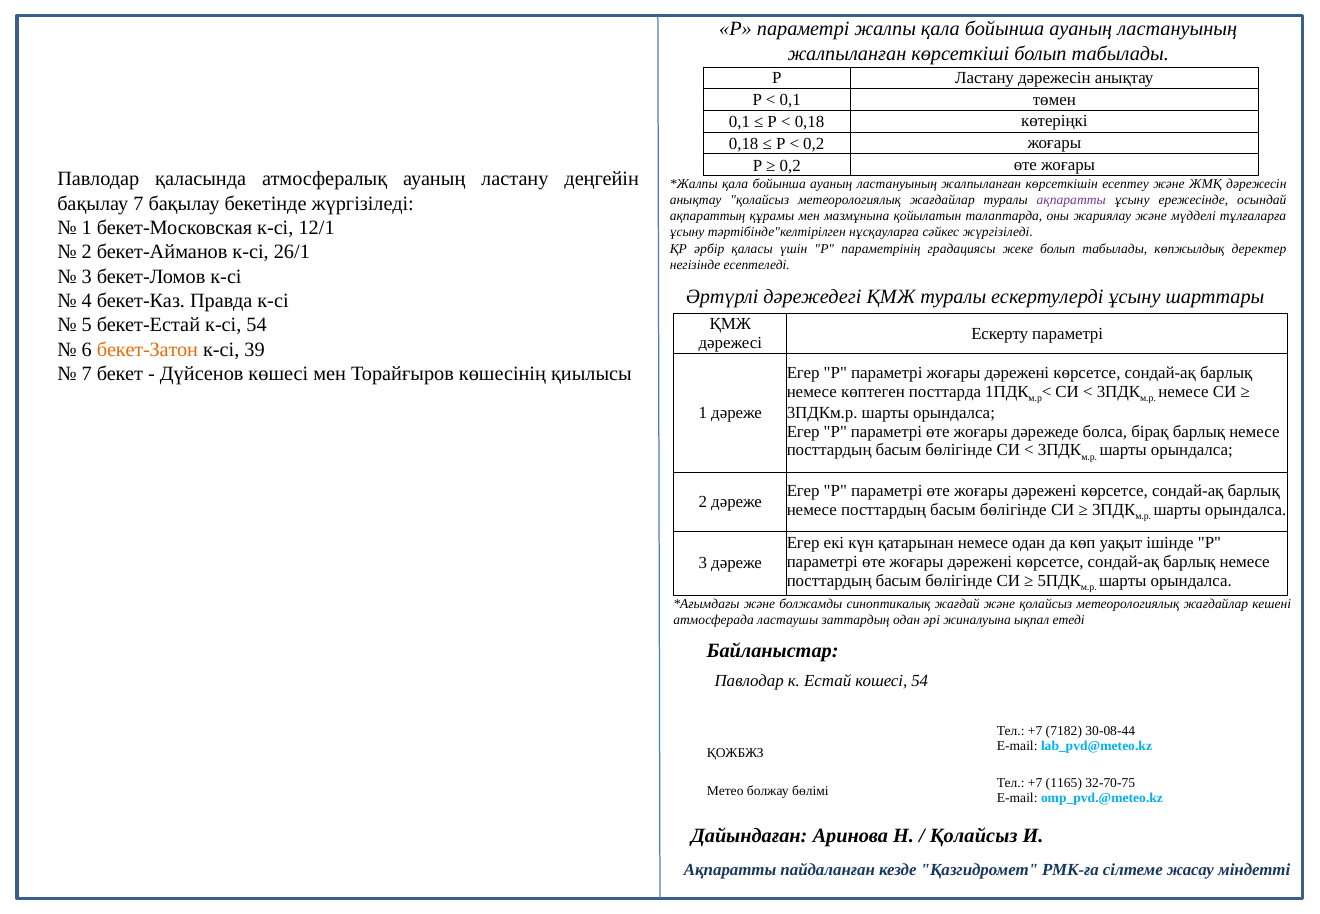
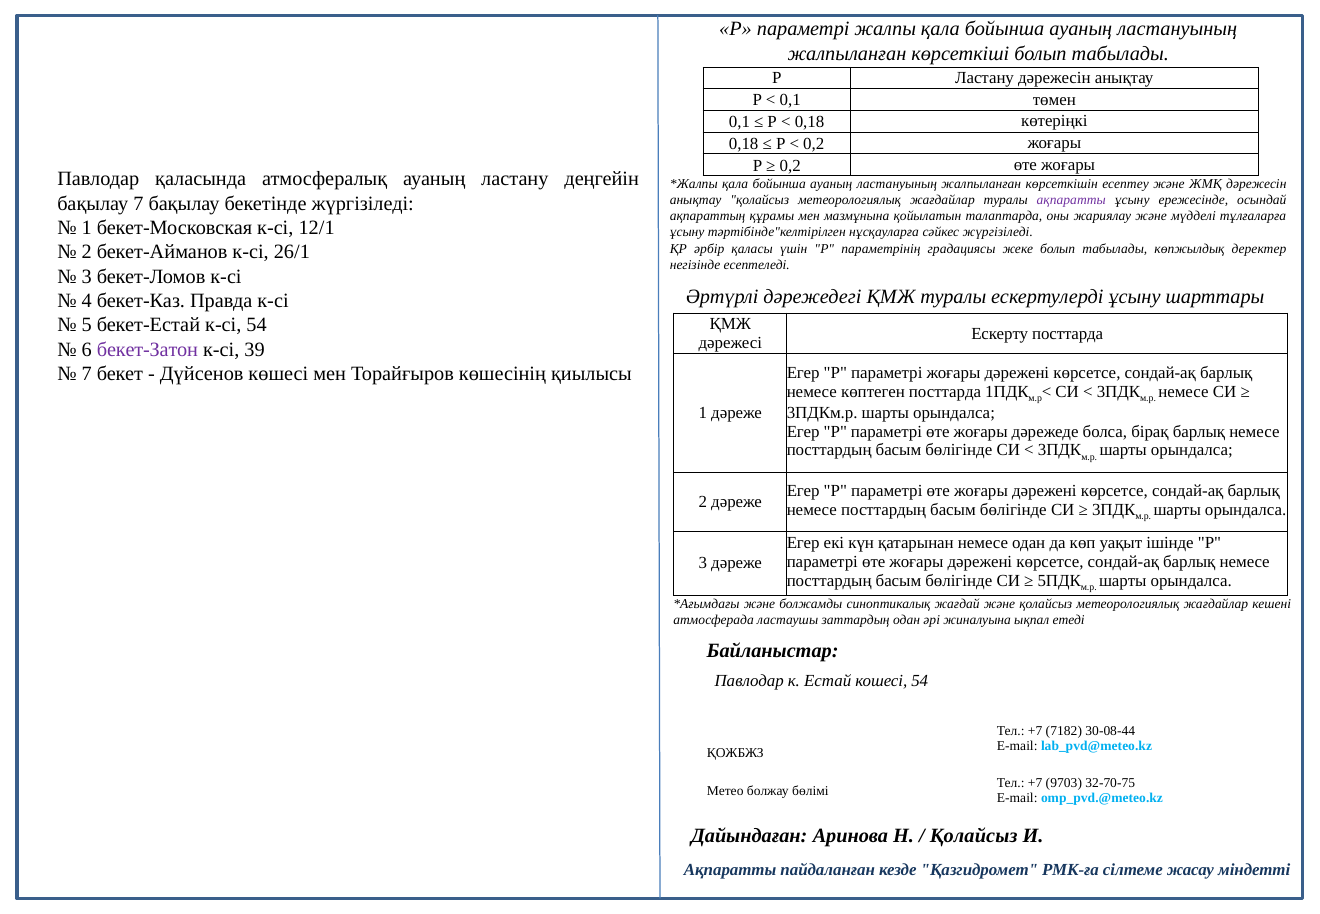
Ескерту параметрі: параметрі -> посттарда
бекет-Затон colour: orange -> purple
1165: 1165 -> 9703
